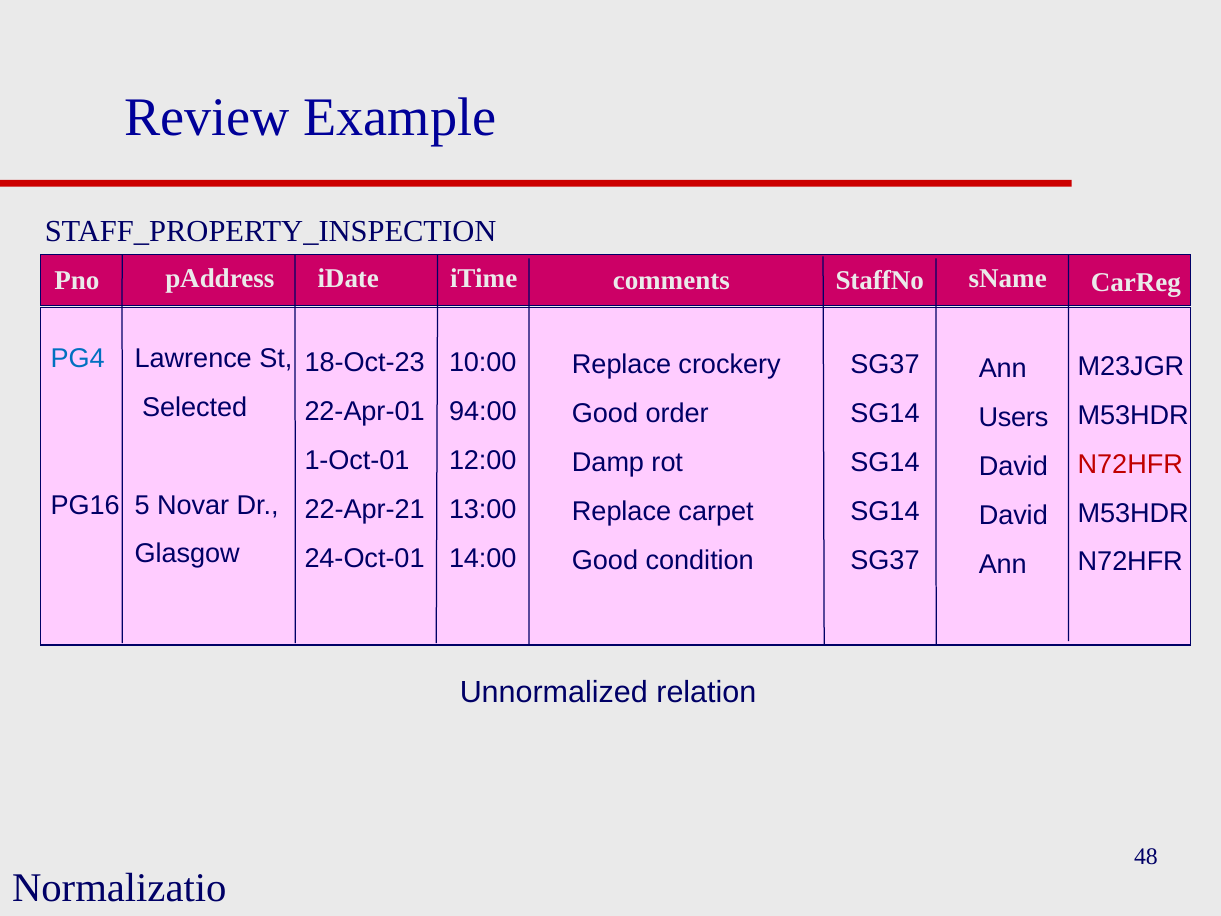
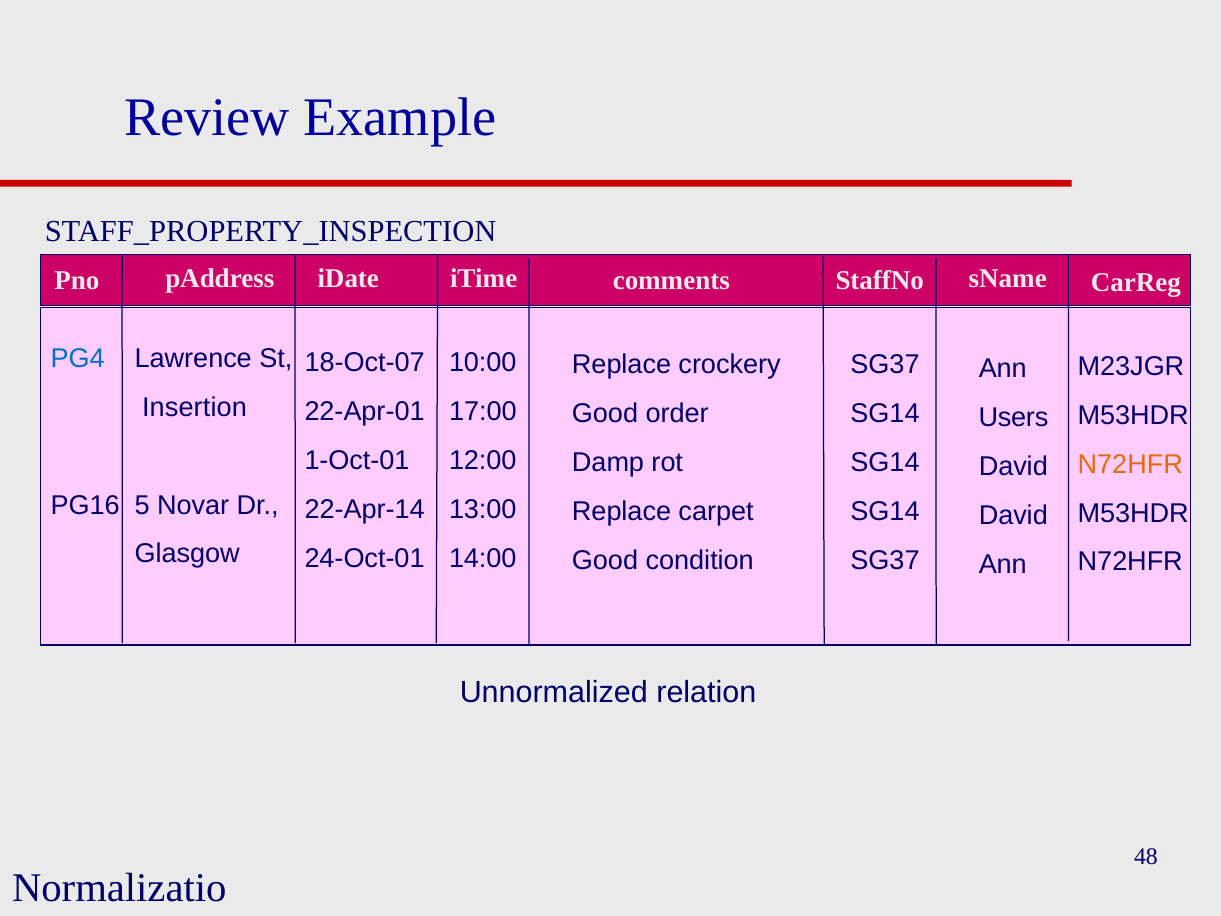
18-Oct-23: 18-Oct-23 -> 18-Oct-07
Selected: Selected -> Insertion
94:00: 94:00 -> 17:00
N72HFR at (1130, 464) colour: red -> orange
22-Apr-21: 22-Apr-21 -> 22-Apr-14
